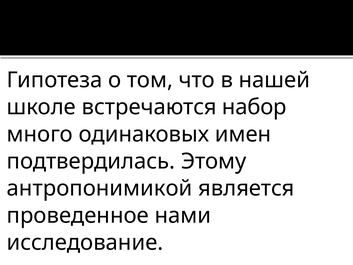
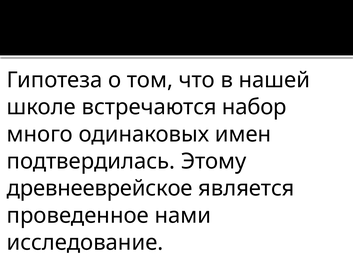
антропонимикой: антропонимикой -> древнееврейское
